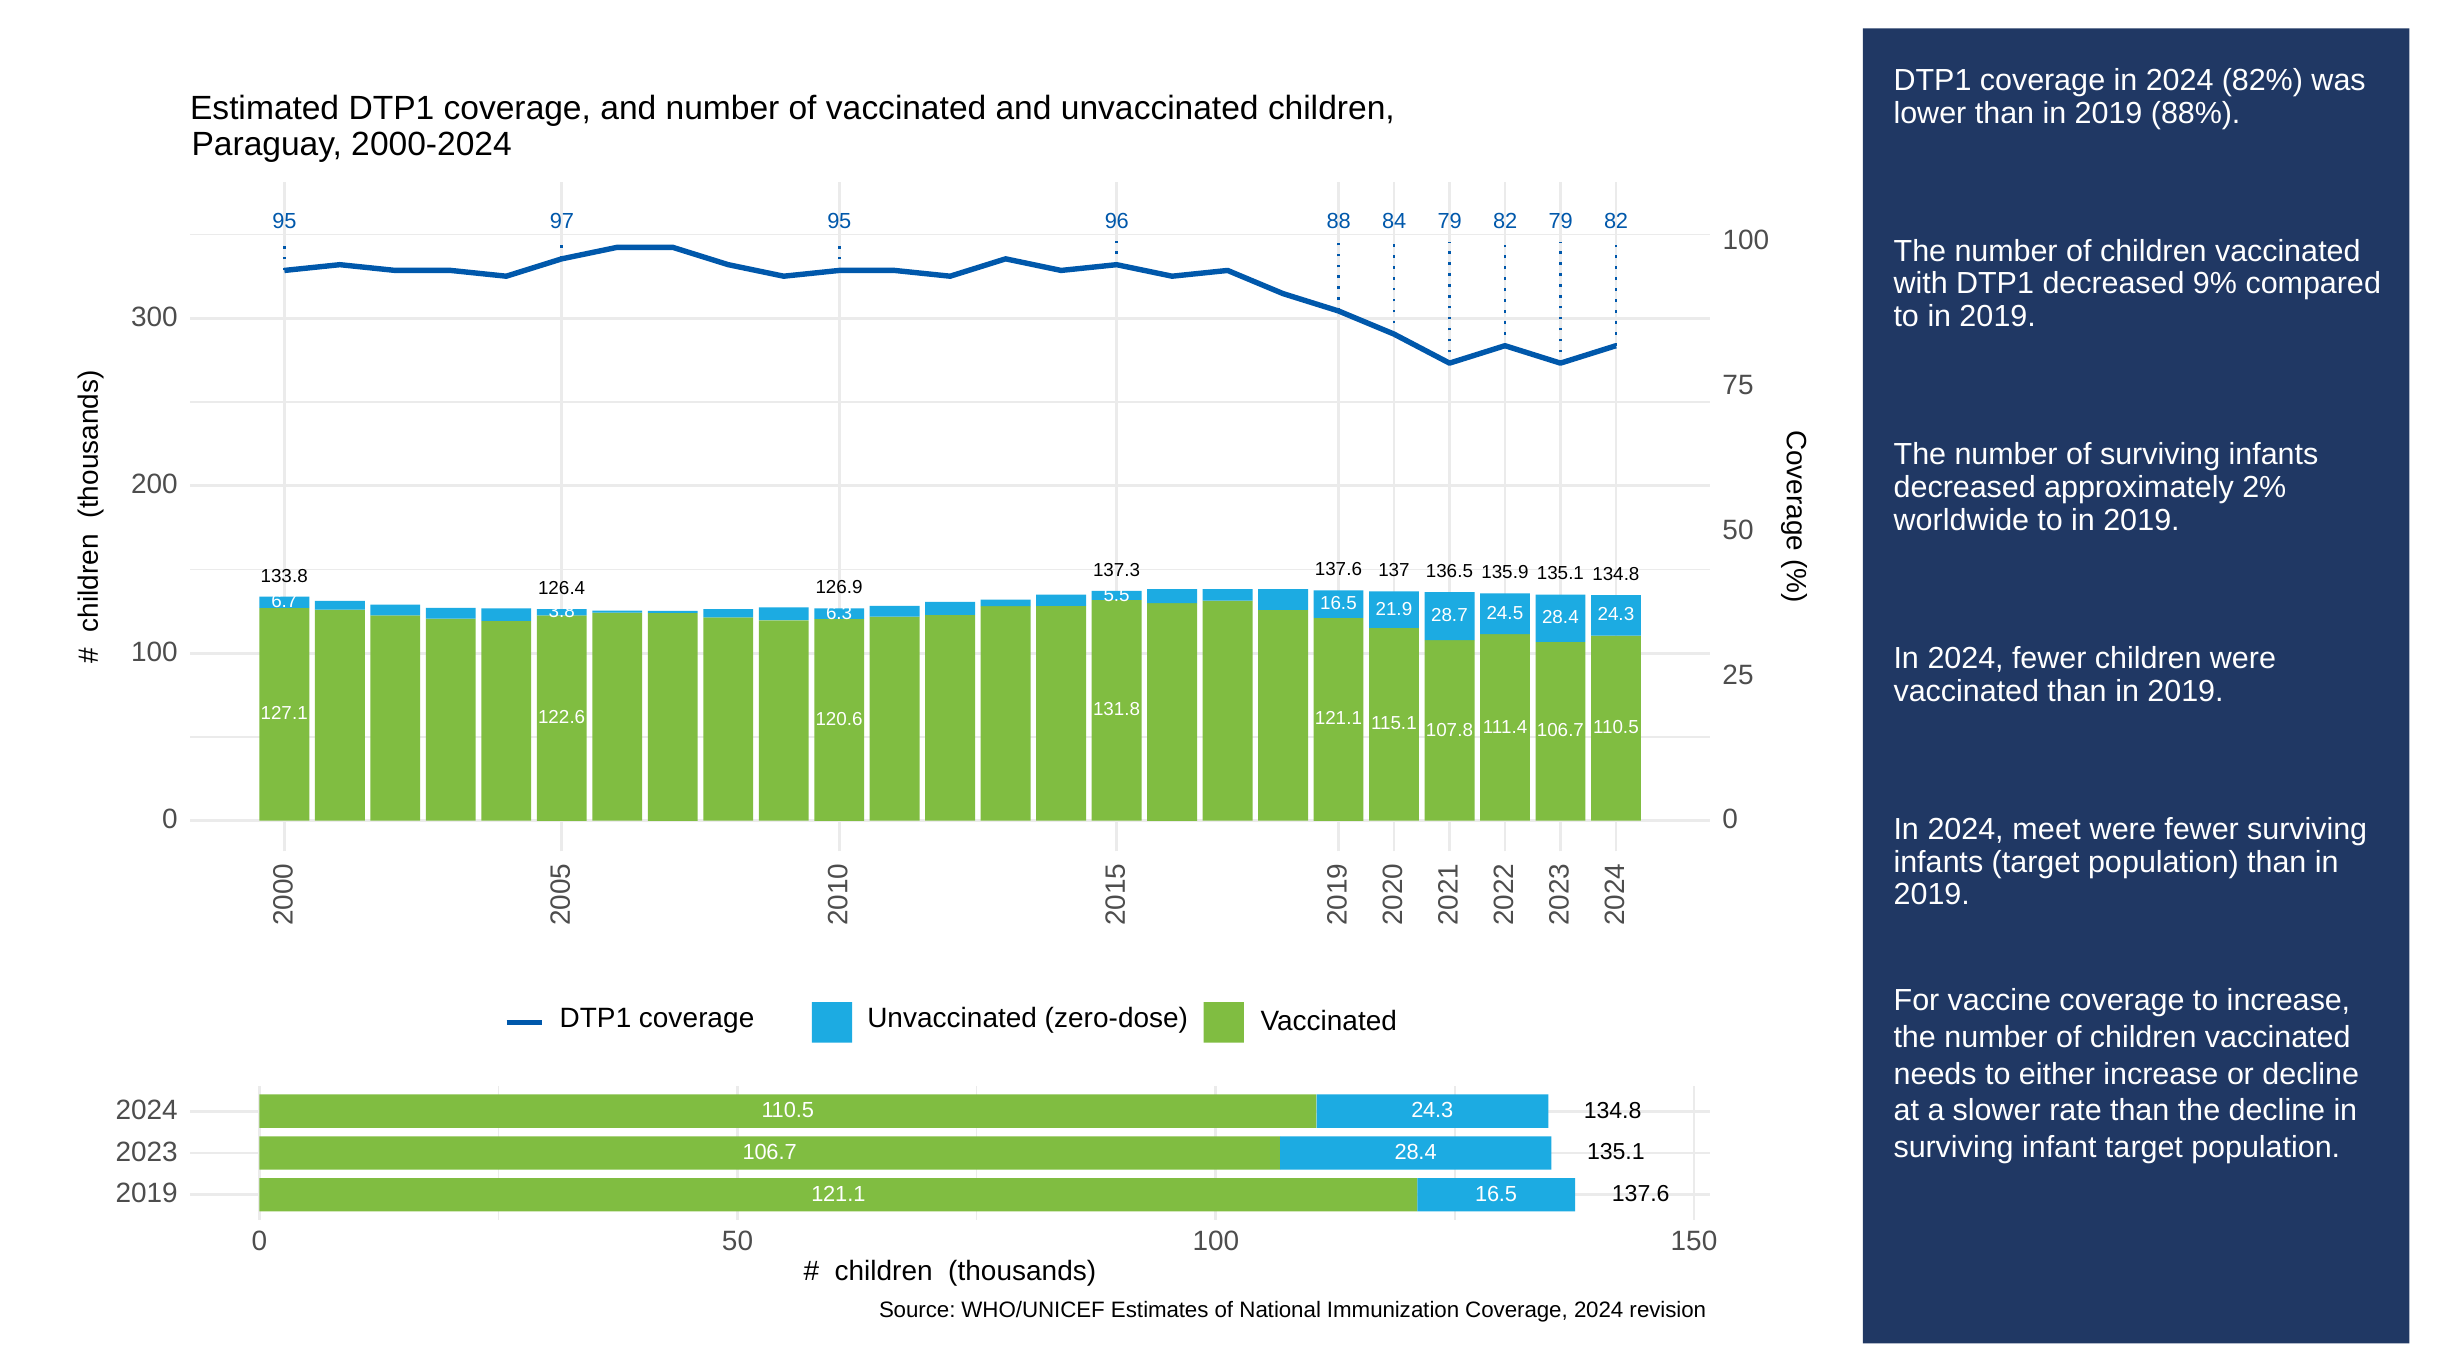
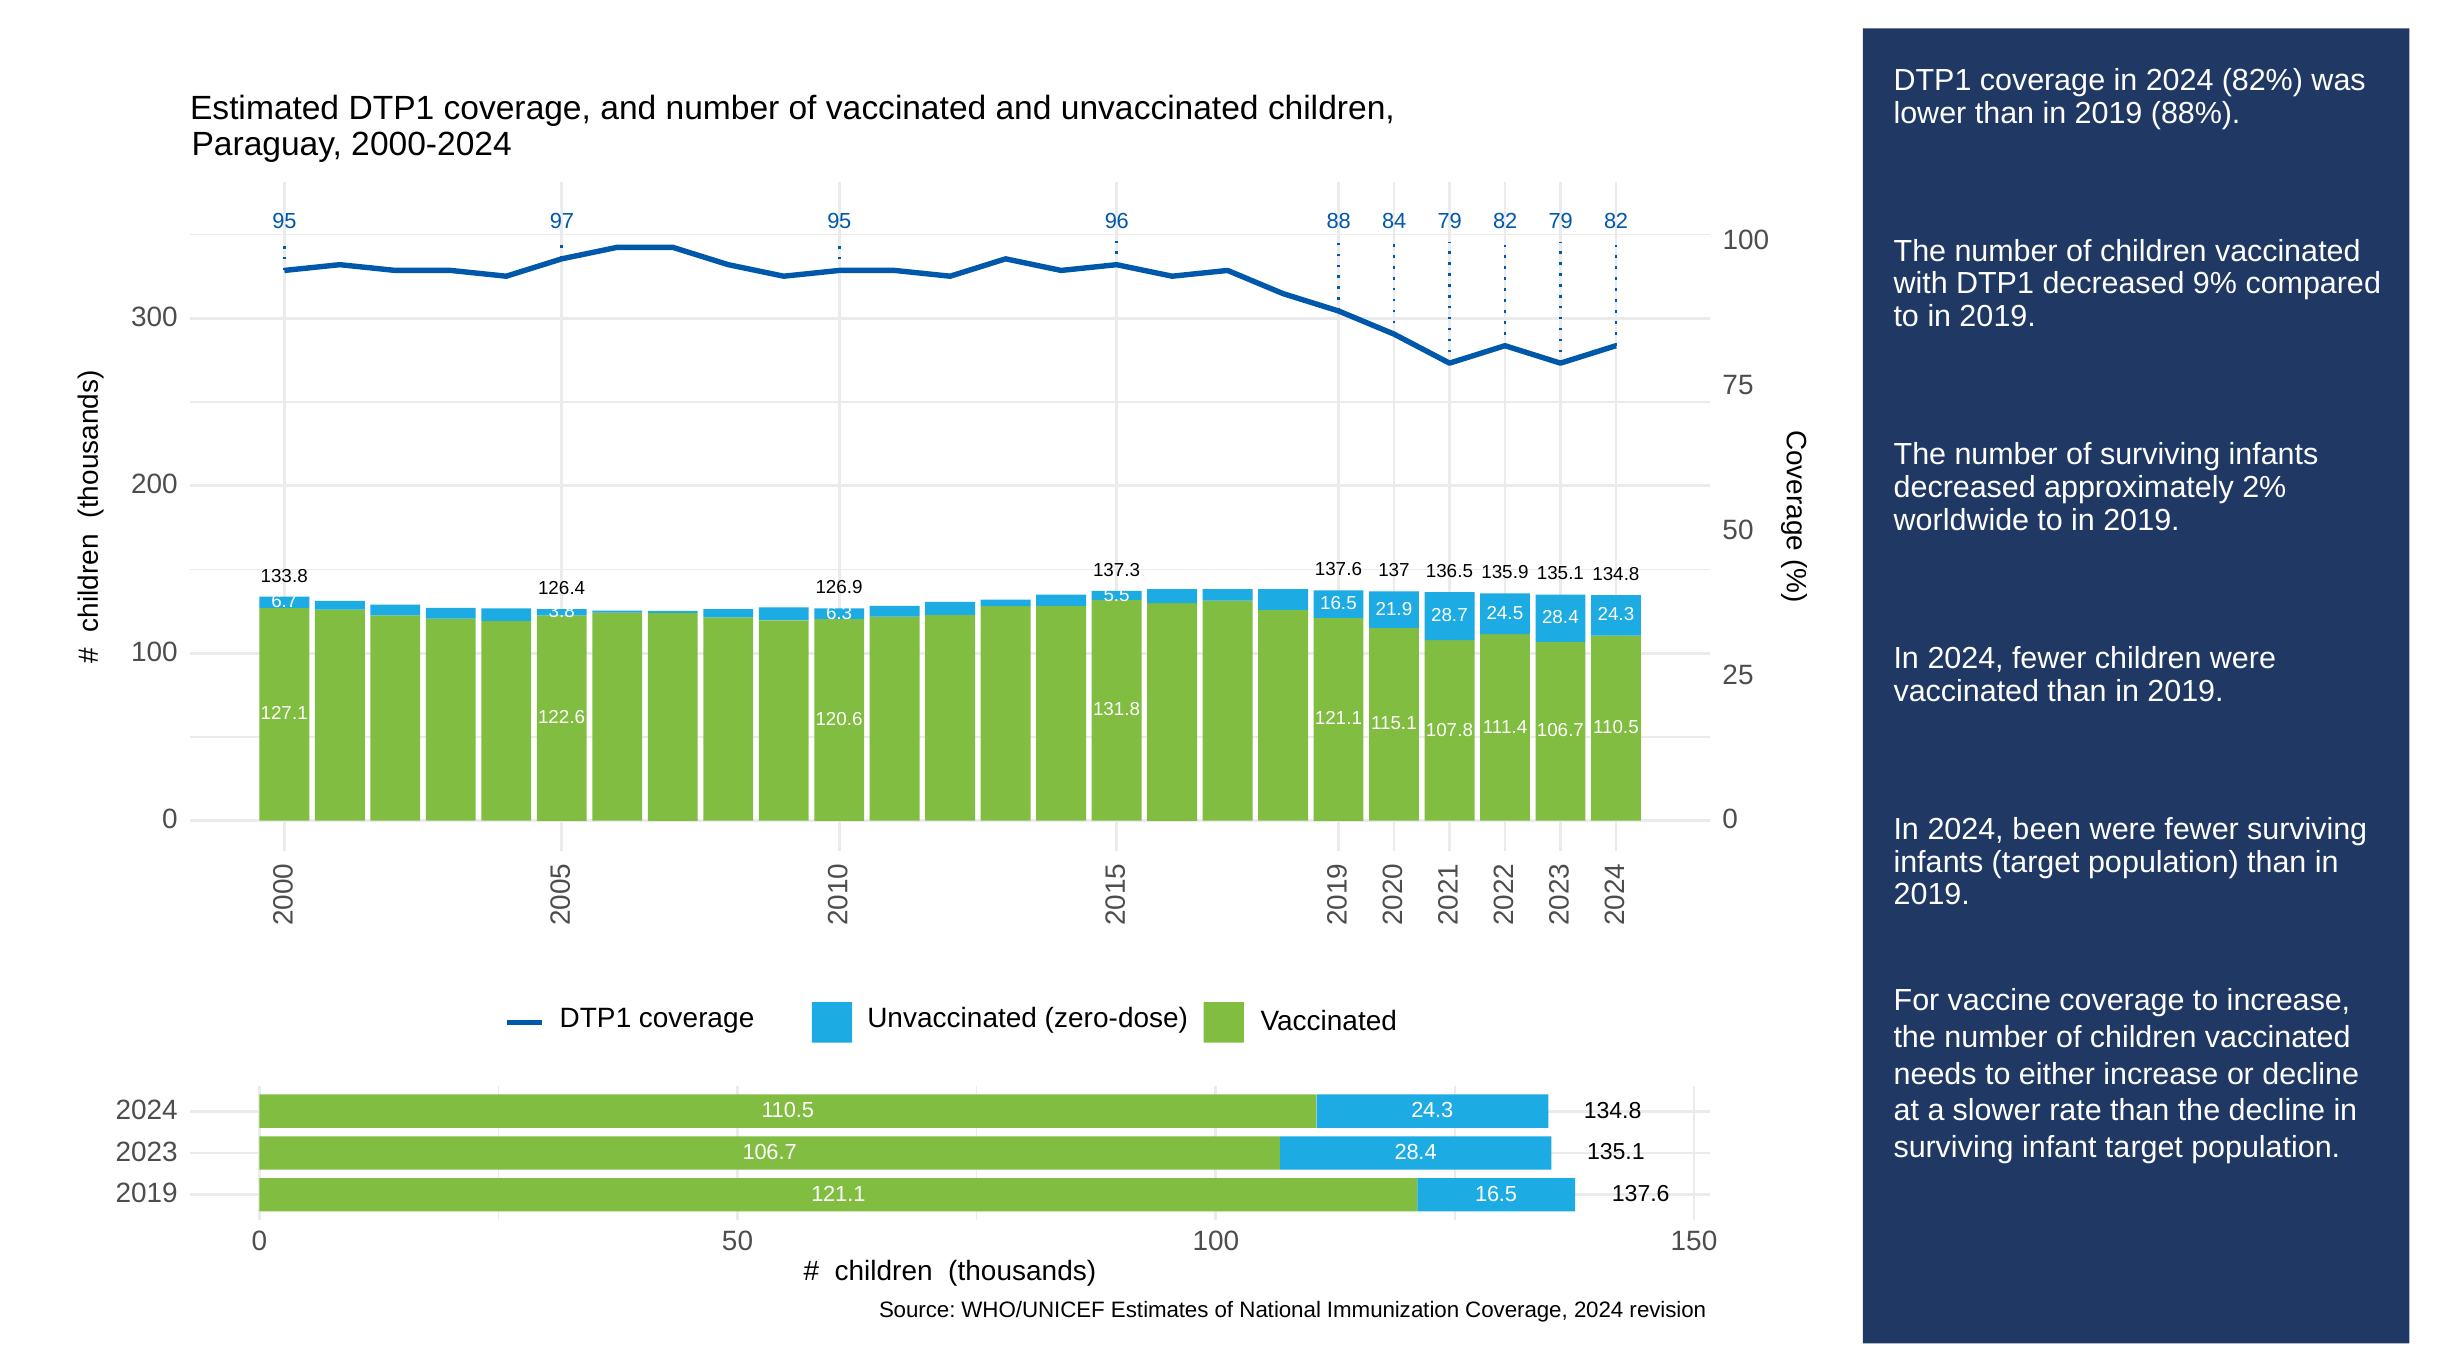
meet: meet -> been
